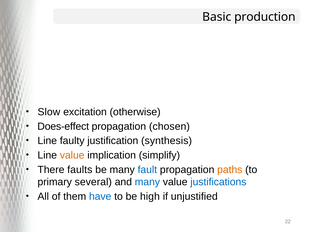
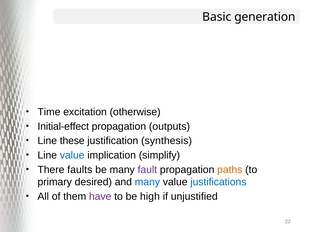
production: production -> generation
Slow: Slow -> Time
Does-effect: Does-effect -> Initial-effect
chosen: chosen -> outputs
faulty: faulty -> these
value at (72, 155) colour: orange -> blue
fault colour: blue -> purple
several: several -> desired
have colour: blue -> purple
